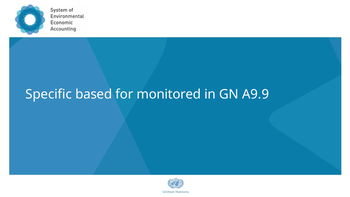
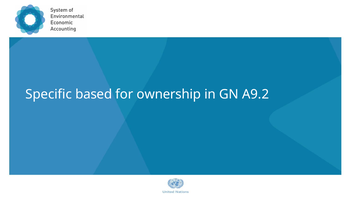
monitored: monitored -> ownership
A9.9: A9.9 -> A9.2
